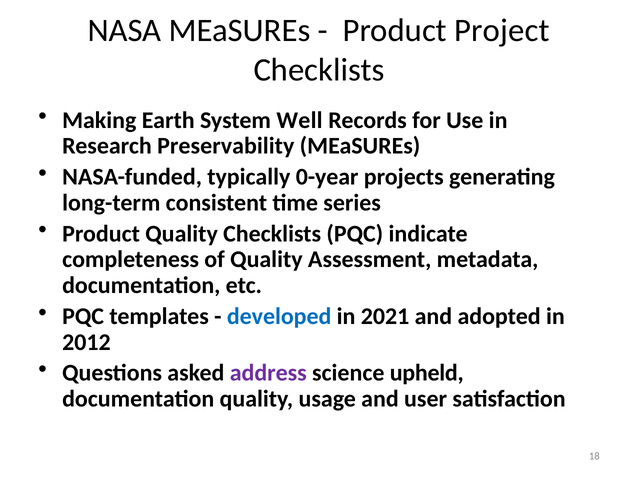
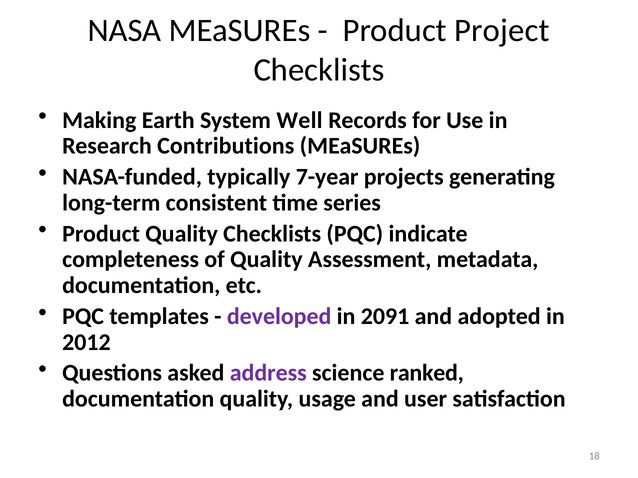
Preservability: Preservability -> Contributions
0-year: 0-year -> 7-year
developed colour: blue -> purple
2021: 2021 -> 2091
upheld: upheld -> ranked
